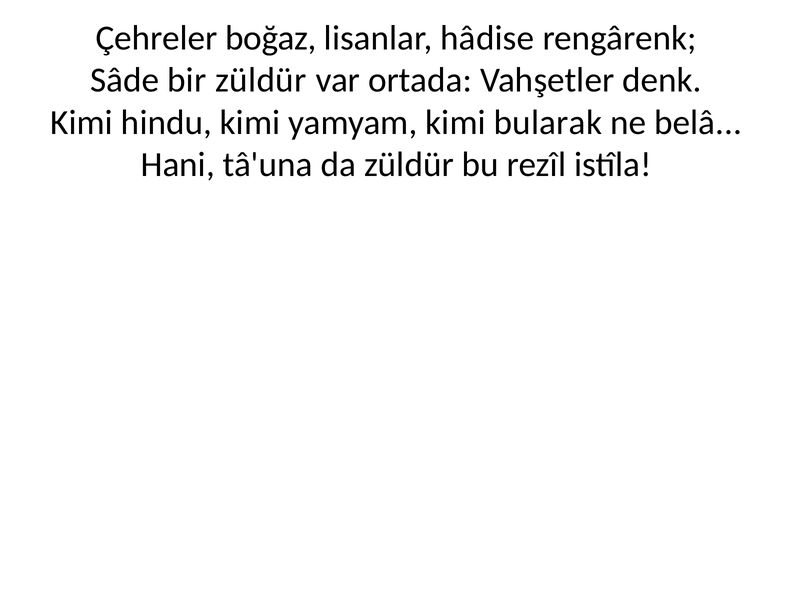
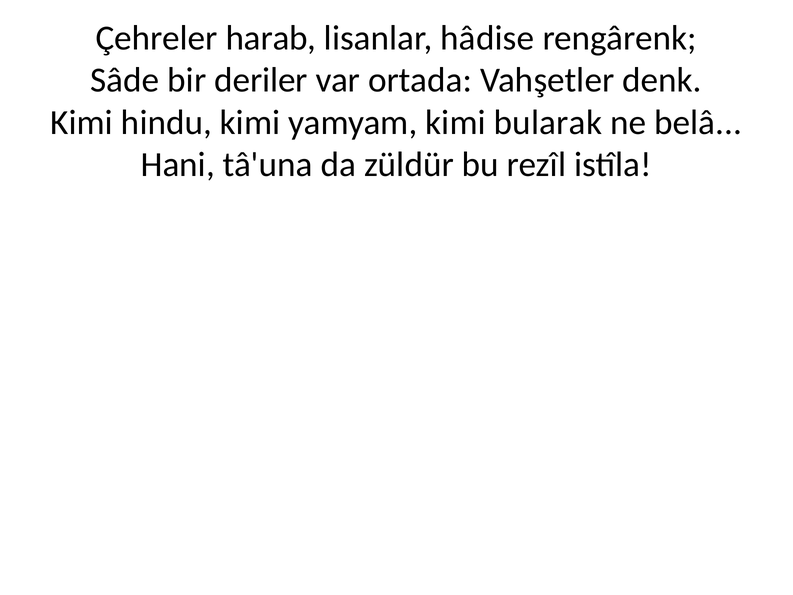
boğaz: boğaz -> harab
bir züldür: züldür -> deriler
